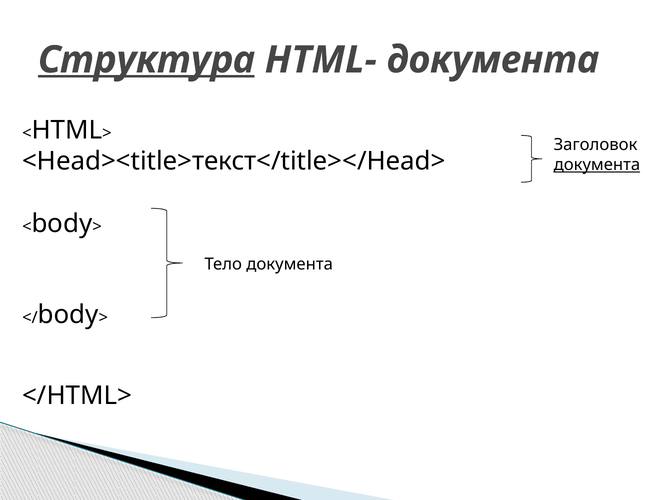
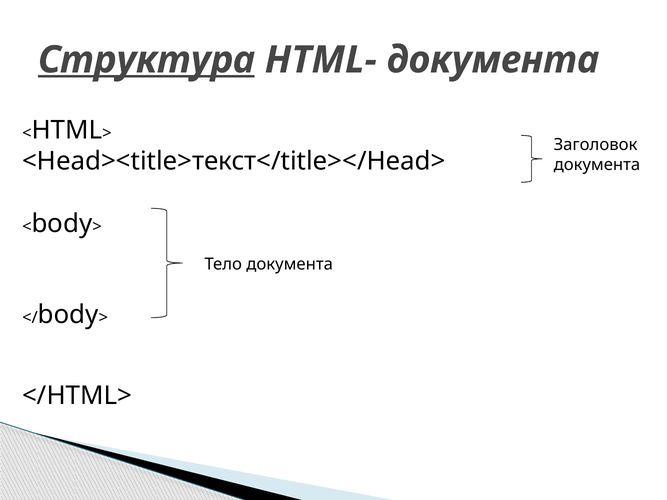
документа at (597, 165) underline: present -> none
